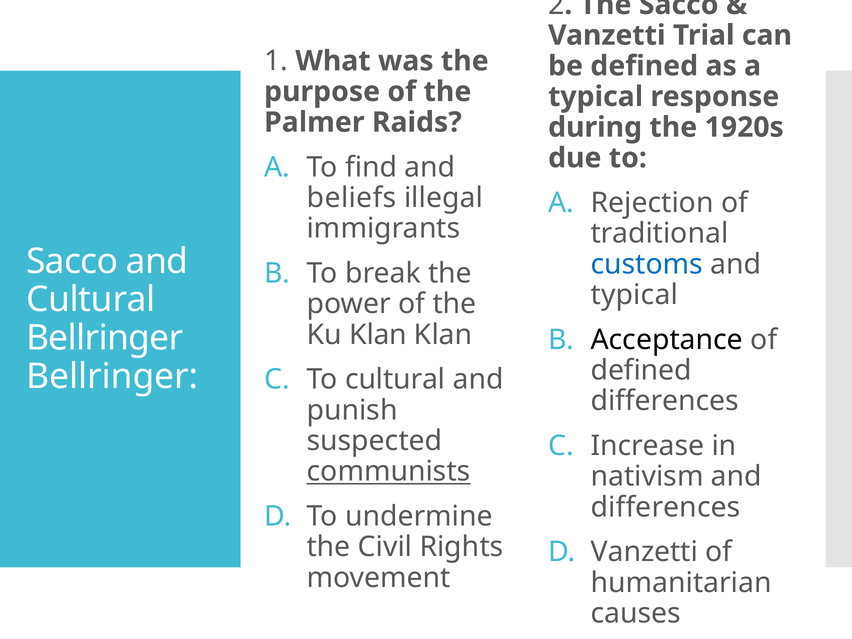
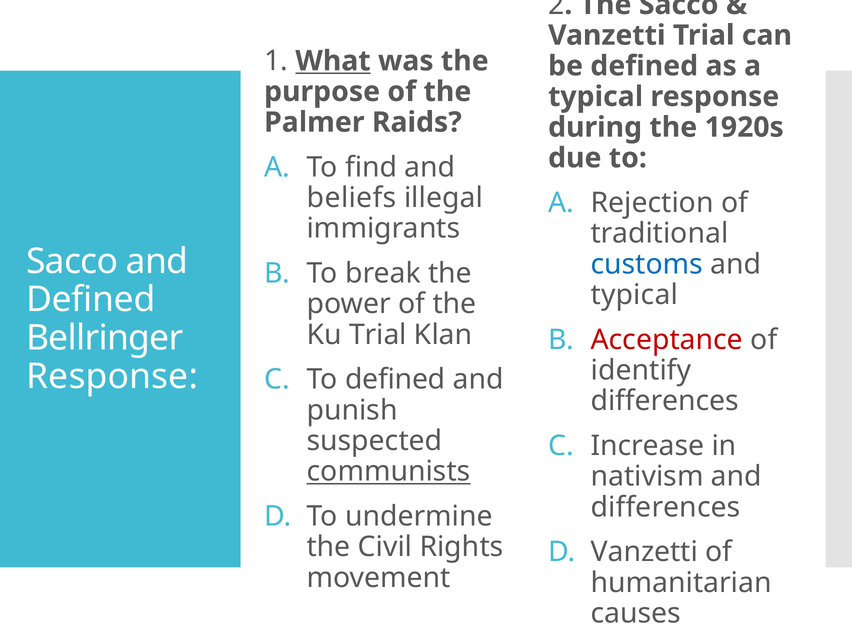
What underline: none -> present
Cultural at (91, 300): Cultural -> Defined
Ku Klan: Klan -> Trial
Acceptance colour: black -> red
defined at (641, 370): defined -> identify
Bellringer at (112, 376): Bellringer -> Response
To cultural: cultural -> defined
